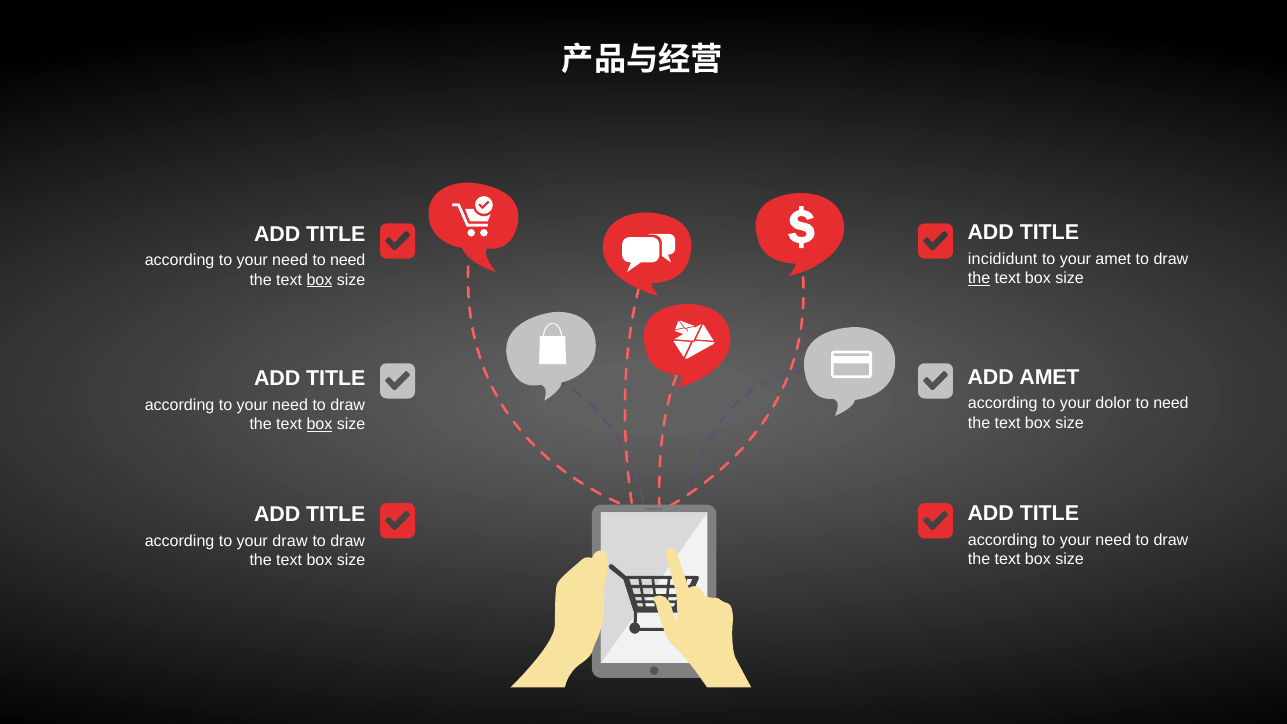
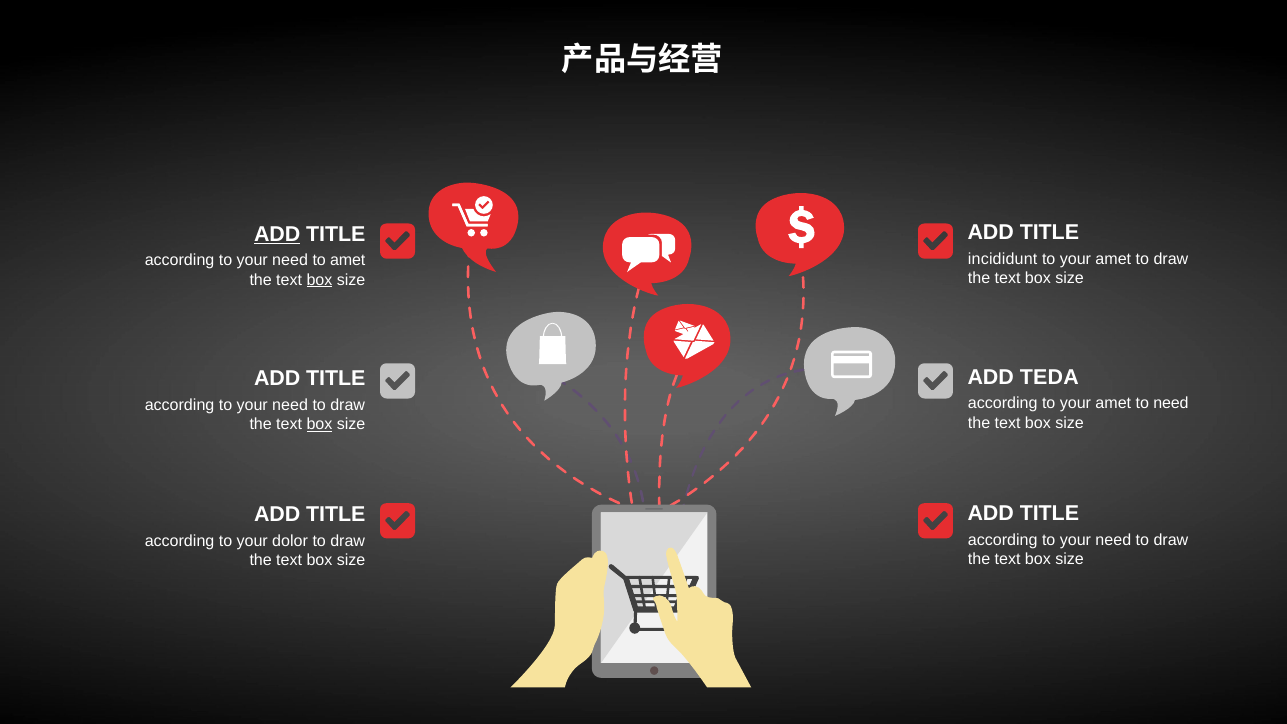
ADD at (277, 234) underline: none -> present
need to need: need -> amet
the at (979, 278) underline: present -> none
ADD AMET: AMET -> TEDA
according to your dolor: dolor -> amet
your draw: draw -> dolor
